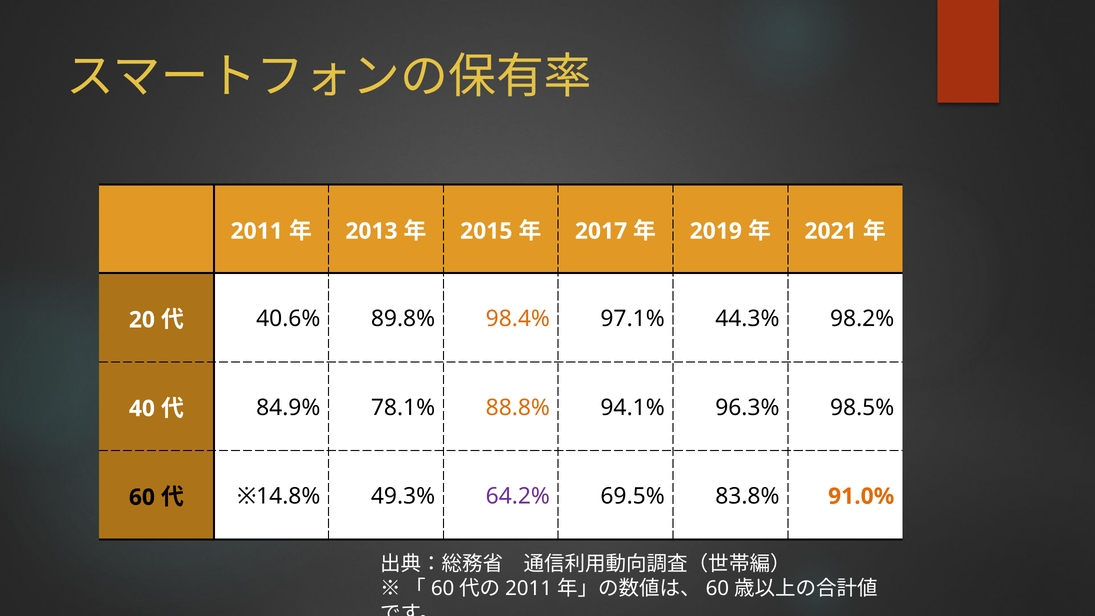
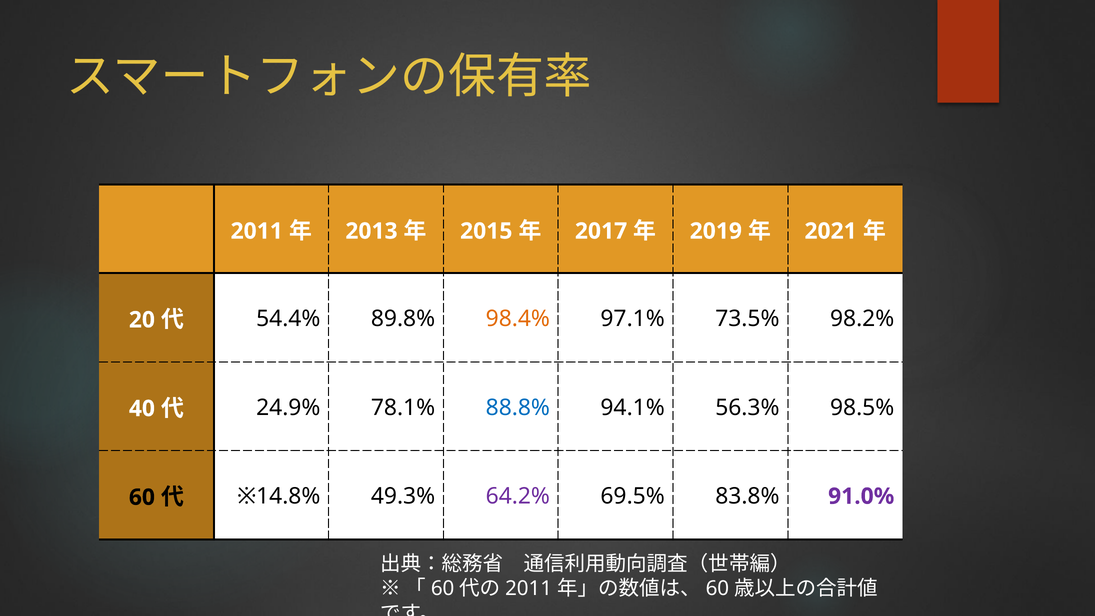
40.6%: 40.6% -> 54.4%
44.3%: 44.3% -> 73.5%
84.9%: 84.9% -> 24.9%
88.8% colour: orange -> blue
96.3%: 96.3% -> 56.3%
91.0% colour: orange -> purple
